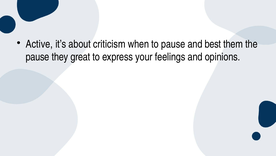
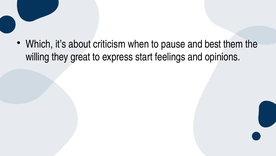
Active: Active -> Which
pause at (37, 57): pause -> willing
your: your -> start
